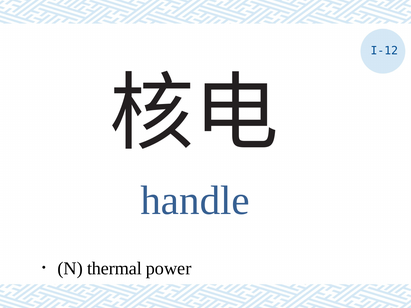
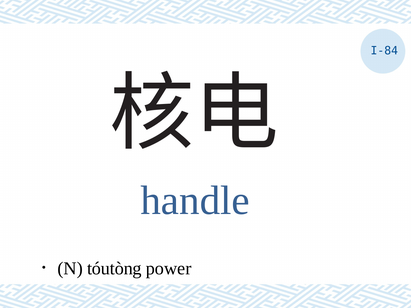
I-12: I-12 -> I-84
thermal: thermal -> tóutòng
